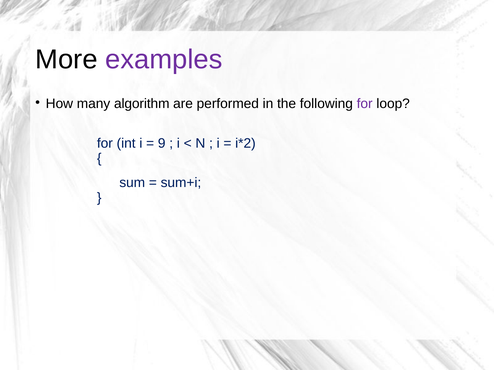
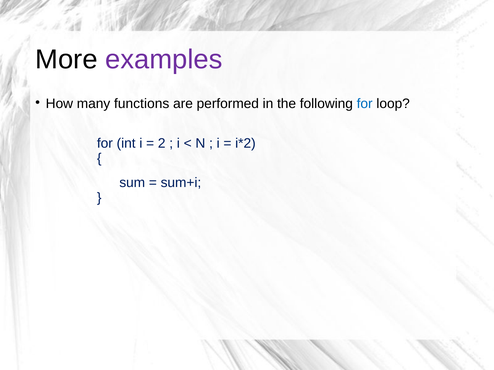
algorithm: algorithm -> functions
for at (365, 104) colour: purple -> blue
9: 9 -> 2
